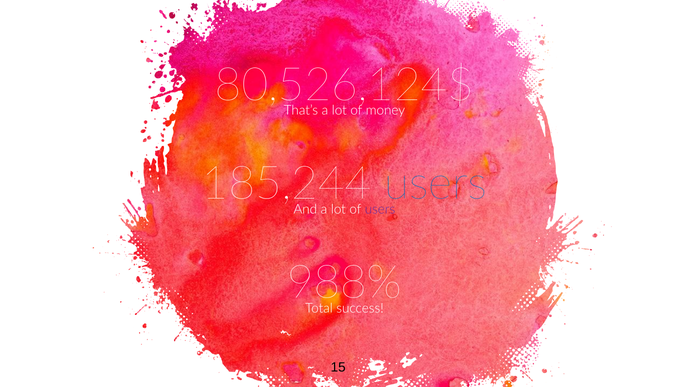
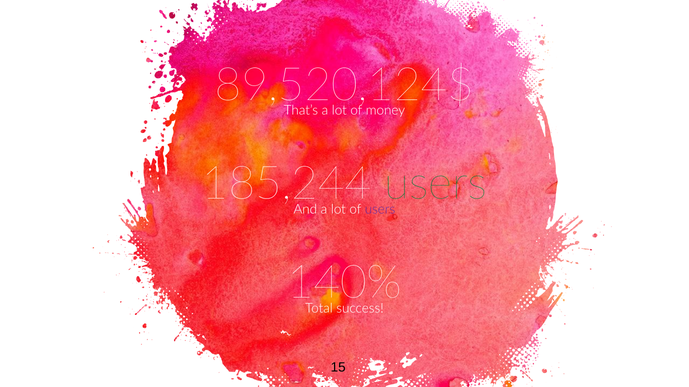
80,526,124$: 80,526,124$ -> 89,520,124$
users at (436, 184) colour: blue -> green
988%: 988% -> 140%
